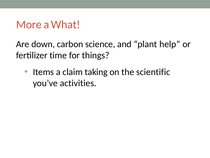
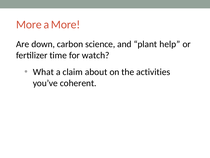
a What: What -> More
things: things -> watch
Items: Items -> What
taking: taking -> about
scientific: scientific -> activities
activities: activities -> coherent
